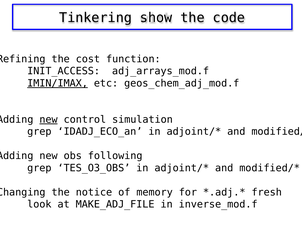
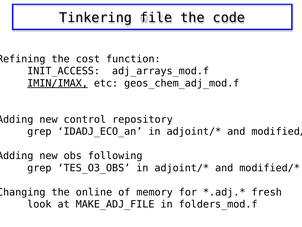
show: show -> file
new at (49, 119) underline: present -> none
simulation: simulation -> repository
notice: notice -> online
inverse_mod.f: inverse_mod.f -> folders_mod.f
